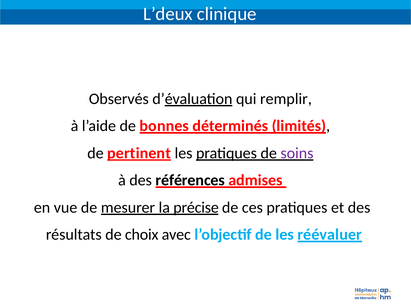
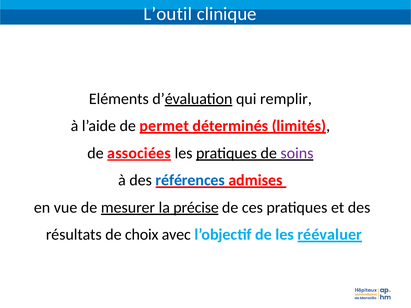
L’deux: L’deux -> L’outil
Observés: Observés -> Eléments
bonnes: bonnes -> permet
pertinent: pertinent -> associées
références colour: black -> blue
